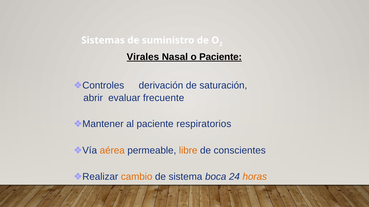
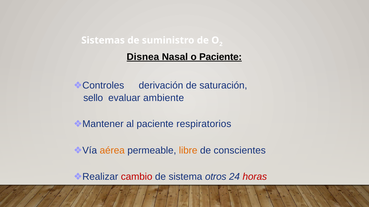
Virales: Virales -> Disnea
abrir: abrir -> sello
frecuente: frecuente -> ambiente
cambio colour: orange -> red
boca: boca -> otros
horas colour: orange -> red
